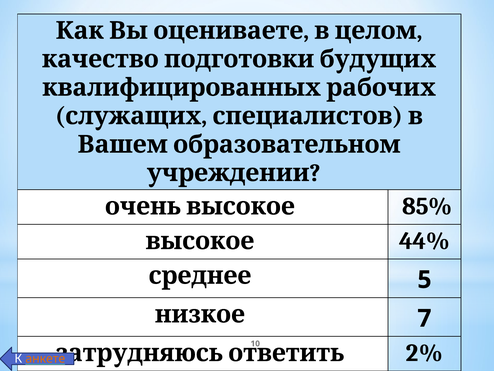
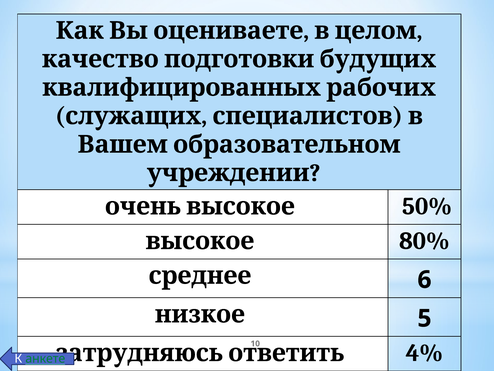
85%: 85% -> 50%
44%: 44% -> 80%
5: 5 -> 6
7: 7 -> 5
2%: 2% -> 4%
анкете colour: orange -> green
